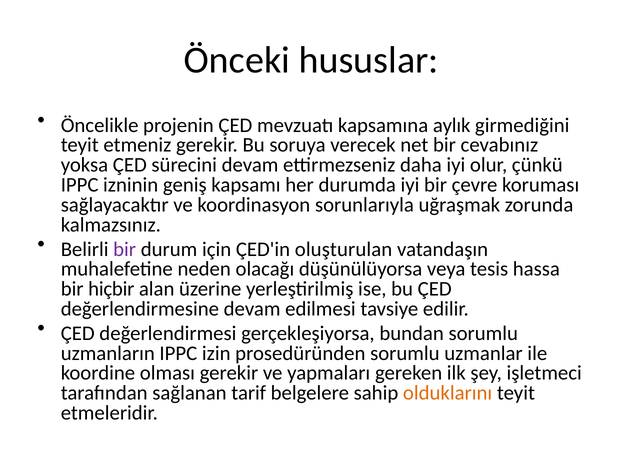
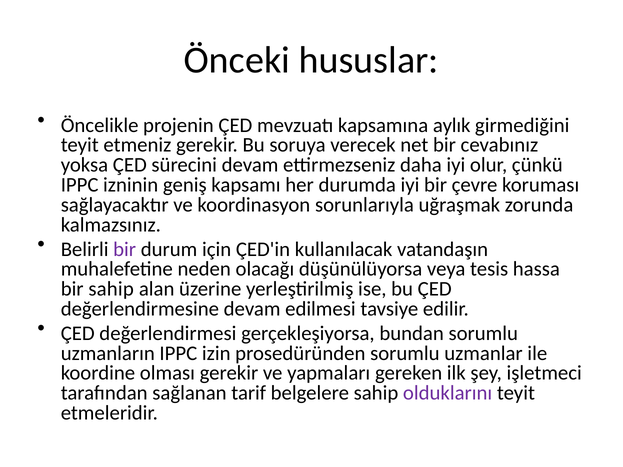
oluşturulan: oluşturulan -> kullanılacak
bir hiçbir: hiçbir -> sahip
olduklarını colour: orange -> purple
